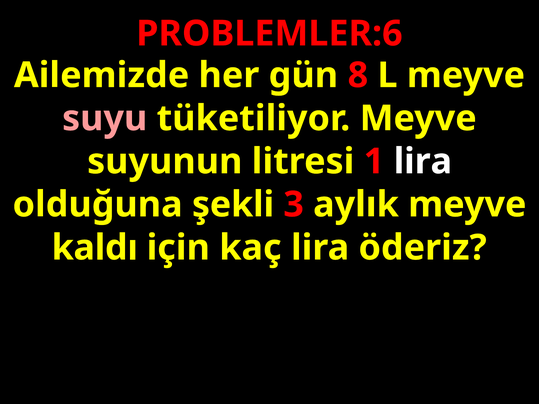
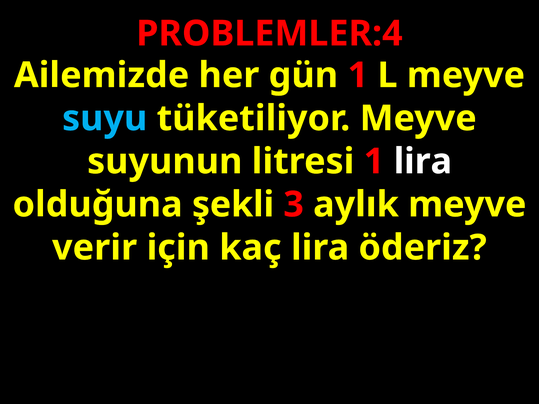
PROBLEMLER:6: PROBLEMLER:6 -> PROBLEMLER:4
gün 8: 8 -> 1
suyu colour: pink -> light blue
kaldı: kaldı -> verir
